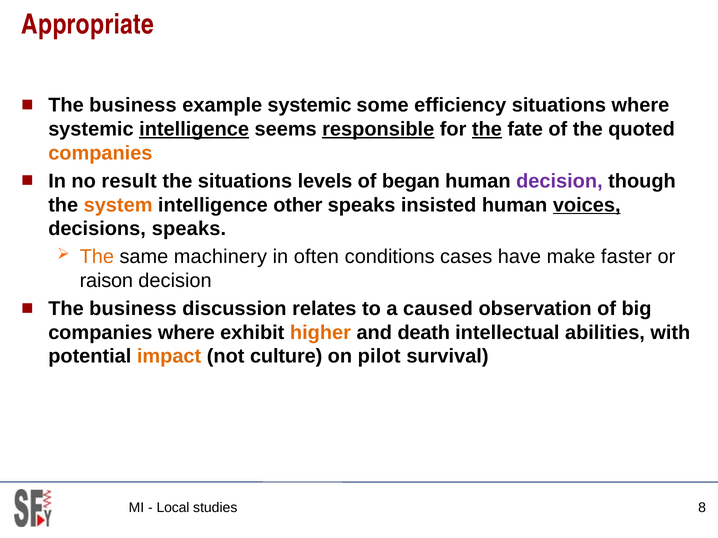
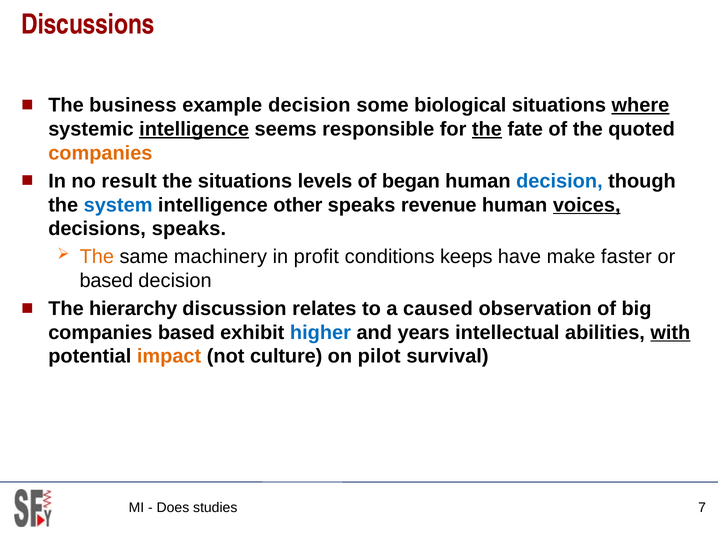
Appropriate: Appropriate -> Discussions
example systemic: systemic -> decision
efficiency: efficiency -> biological
where at (640, 105) underline: none -> present
responsible underline: present -> none
decision at (559, 181) colour: purple -> blue
system colour: orange -> blue
insisted: insisted -> revenue
often: often -> profit
cases: cases -> keeps
raison at (106, 281): raison -> based
business at (133, 309): business -> hierarchy
companies where: where -> based
higher colour: orange -> blue
death: death -> years
with underline: none -> present
Local: Local -> Does
8: 8 -> 7
